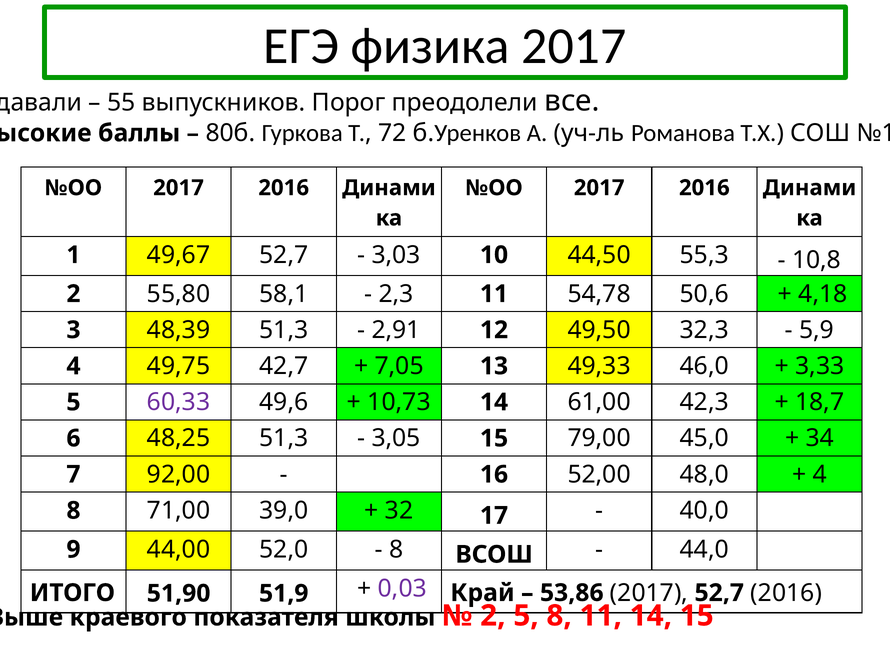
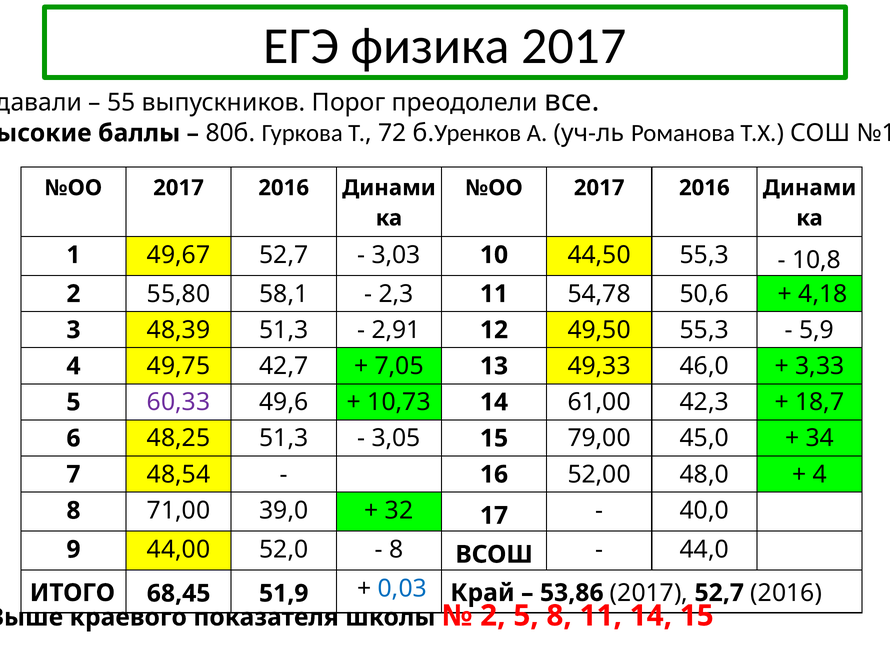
49,50 32,3: 32,3 -> 55,3
92,00: 92,00 -> 48,54
51,90: 51,90 -> 68,45
0,03 colour: purple -> blue
